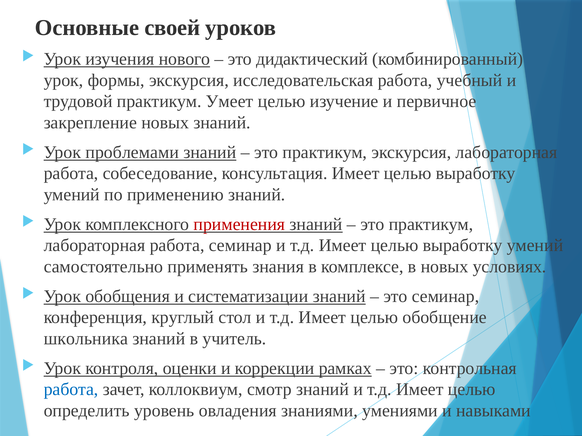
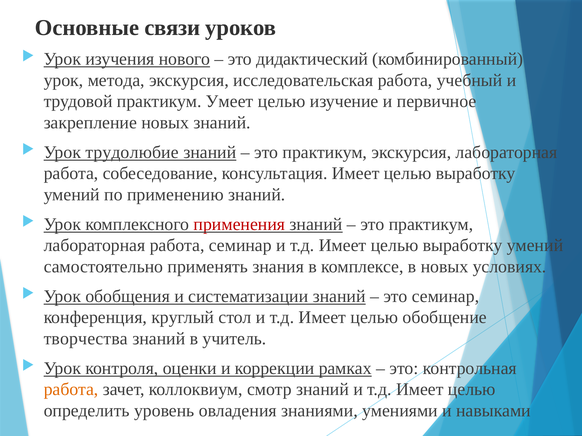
своей: своей -> связи
формы: формы -> метода
проблемами: проблемами -> трудолюбие
школьника: школьника -> творчества
работа at (71, 390) colour: blue -> orange
